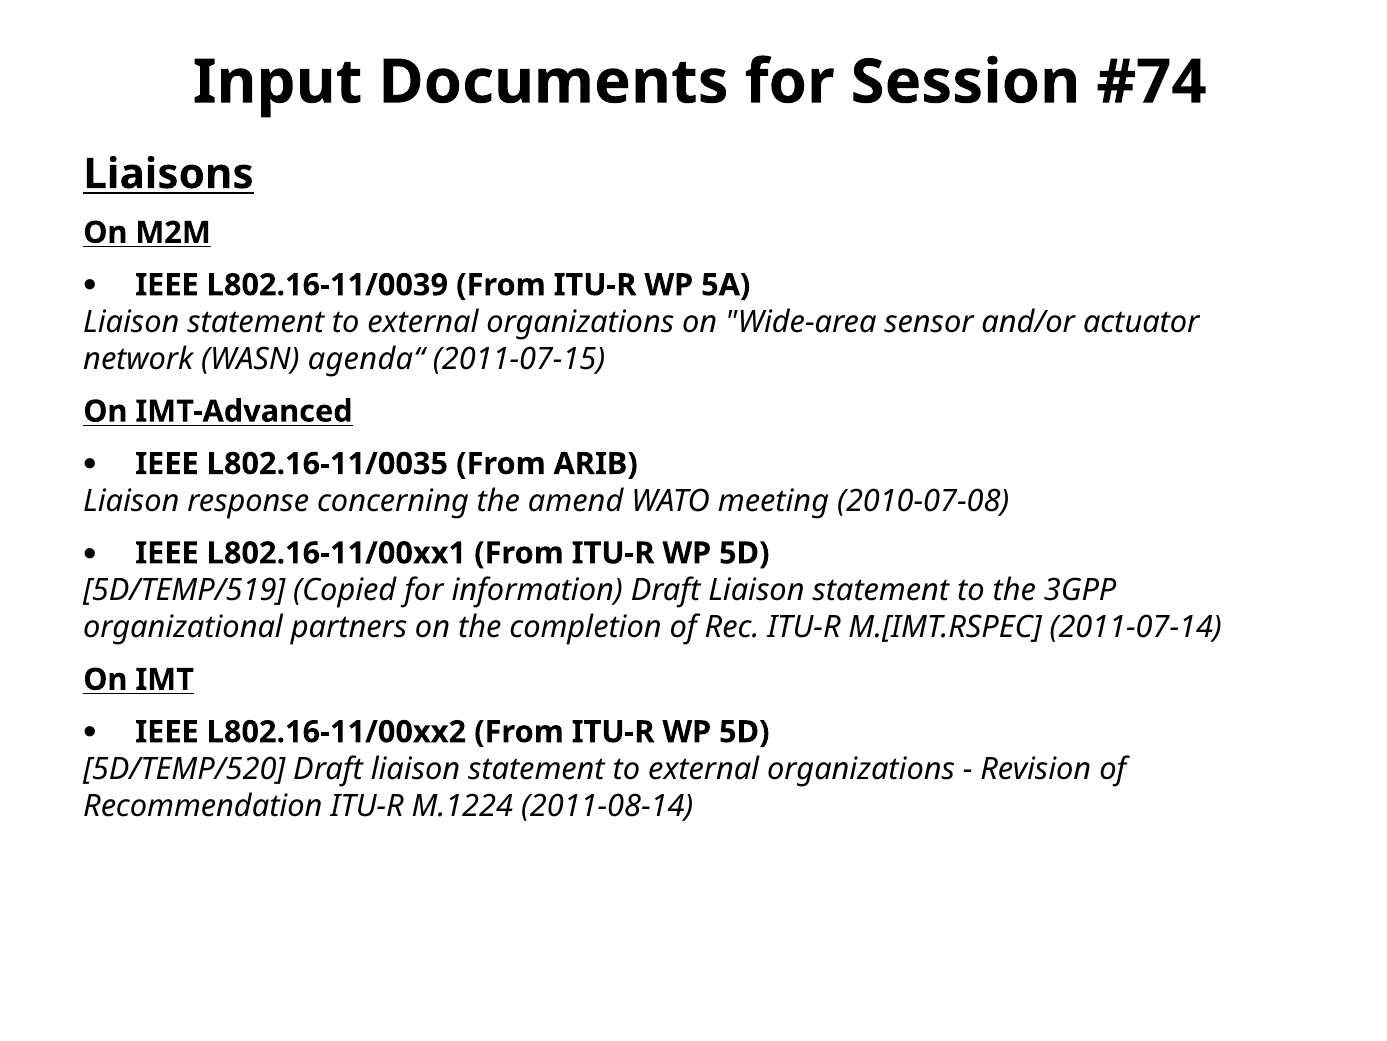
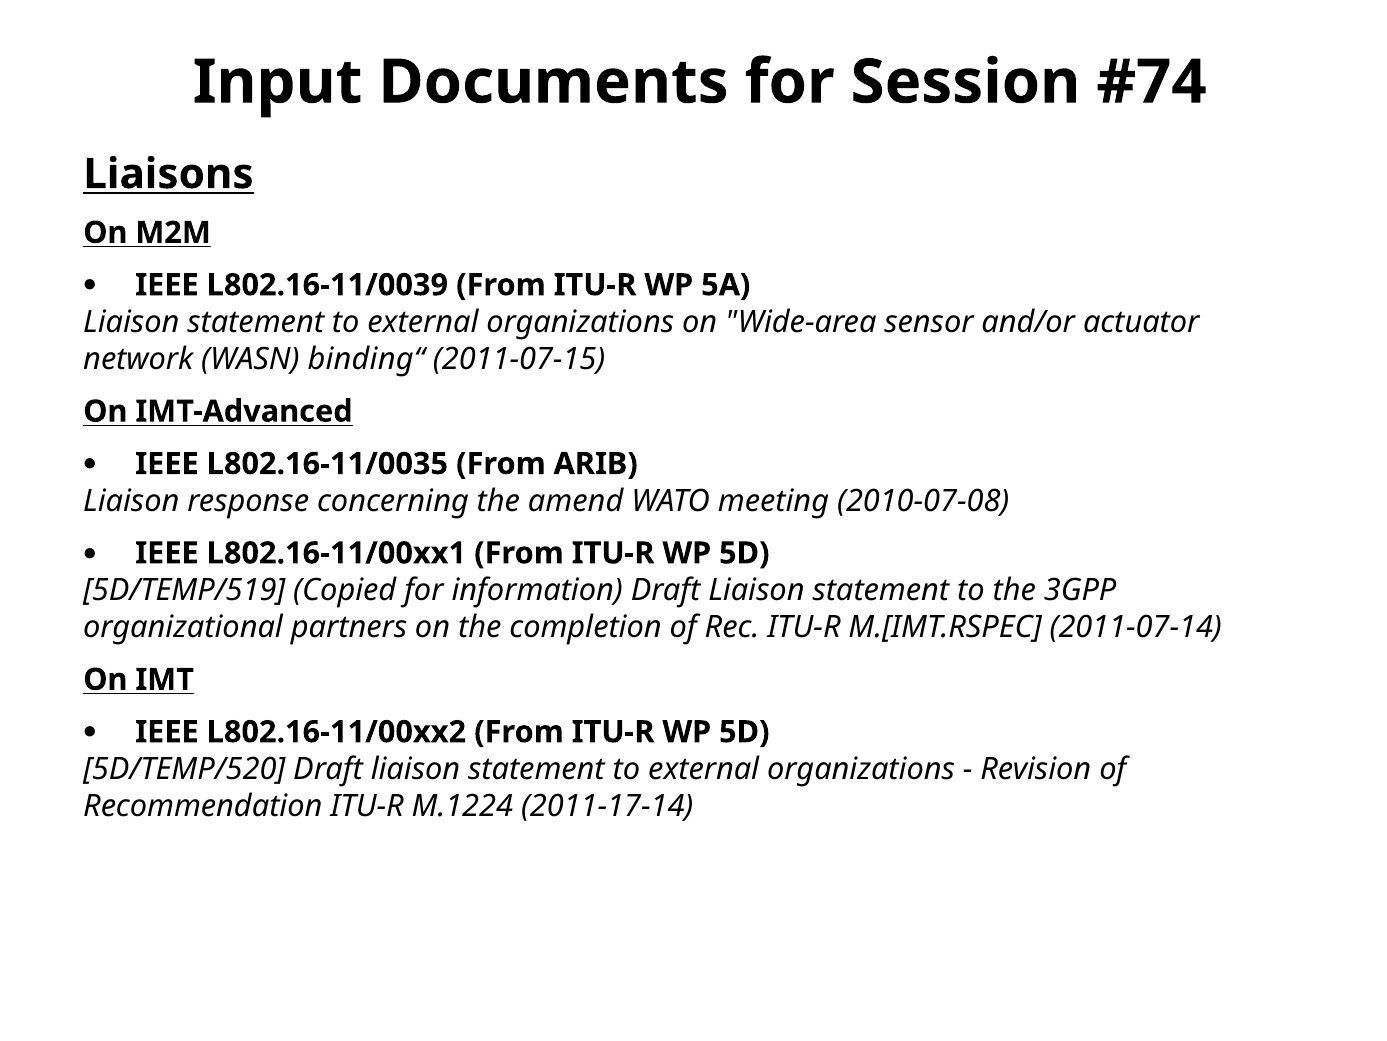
agenda“: agenda“ -> binding“
2011-08-14: 2011-08-14 -> 2011-17-14
